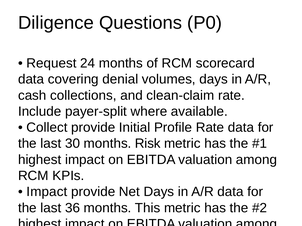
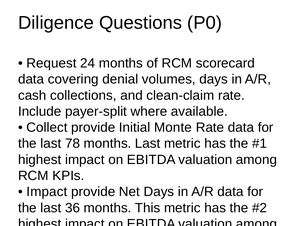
Profile: Profile -> Monte
30: 30 -> 78
months Risk: Risk -> Last
